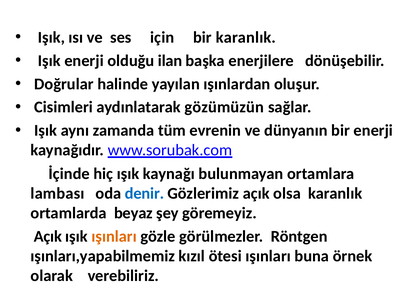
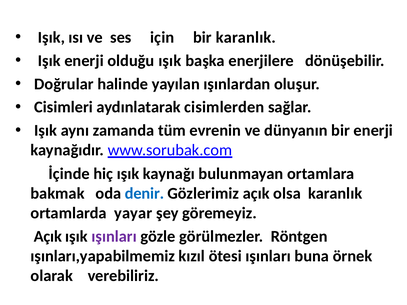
olduğu ilan: ilan -> ışık
gözümüzün: gözümüzün -> cisimlerden
lambası: lambası -> bakmak
beyaz: beyaz -> yayar
ışınları at (114, 237) colour: orange -> purple
